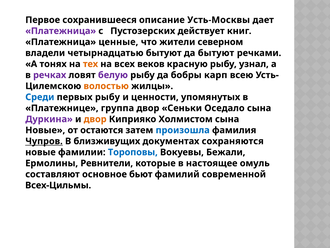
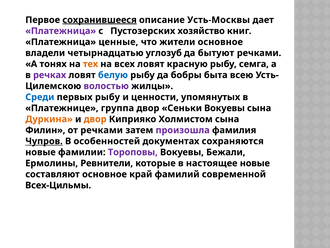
сохранившееся underline: none -> present
действует: действует -> хозяйство
жители северном: северном -> основное
четырнадцатью бытуют: бытуют -> углозуб
всех веков: веков -> ловят
узнал: узнал -> семга
белую colour: purple -> blue
карп: карп -> быта
волостью colour: orange -> purple
Сеньки Оседало: Оседало -> Вокуевы
Дуркина colour: purple -> orange
Новые at (45, 130): Новые -> Филин
от остаются: остаются -> речками
произошла colour: blue -> purple
близживущих: близживущих -> особенностей
Тороповы colour: blue -> purple
настоящее омуль: омуль -> новые
бьют: бьют -> край
